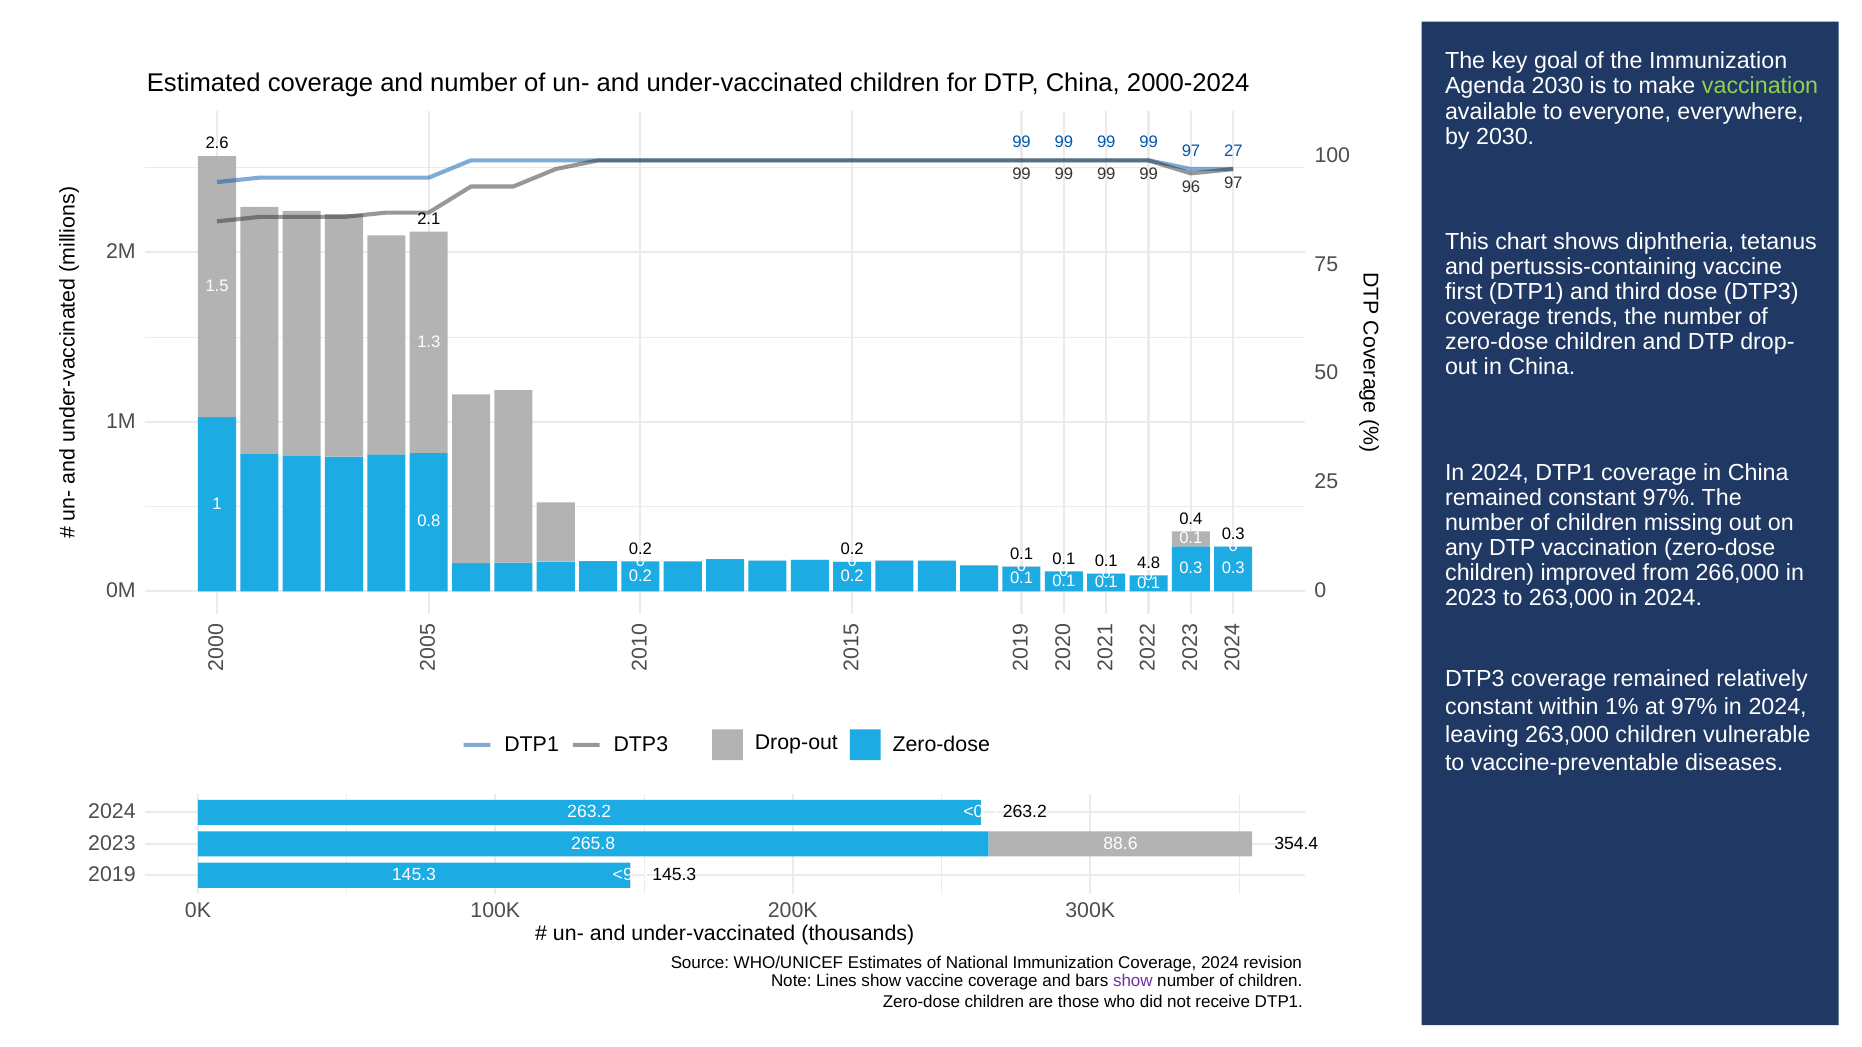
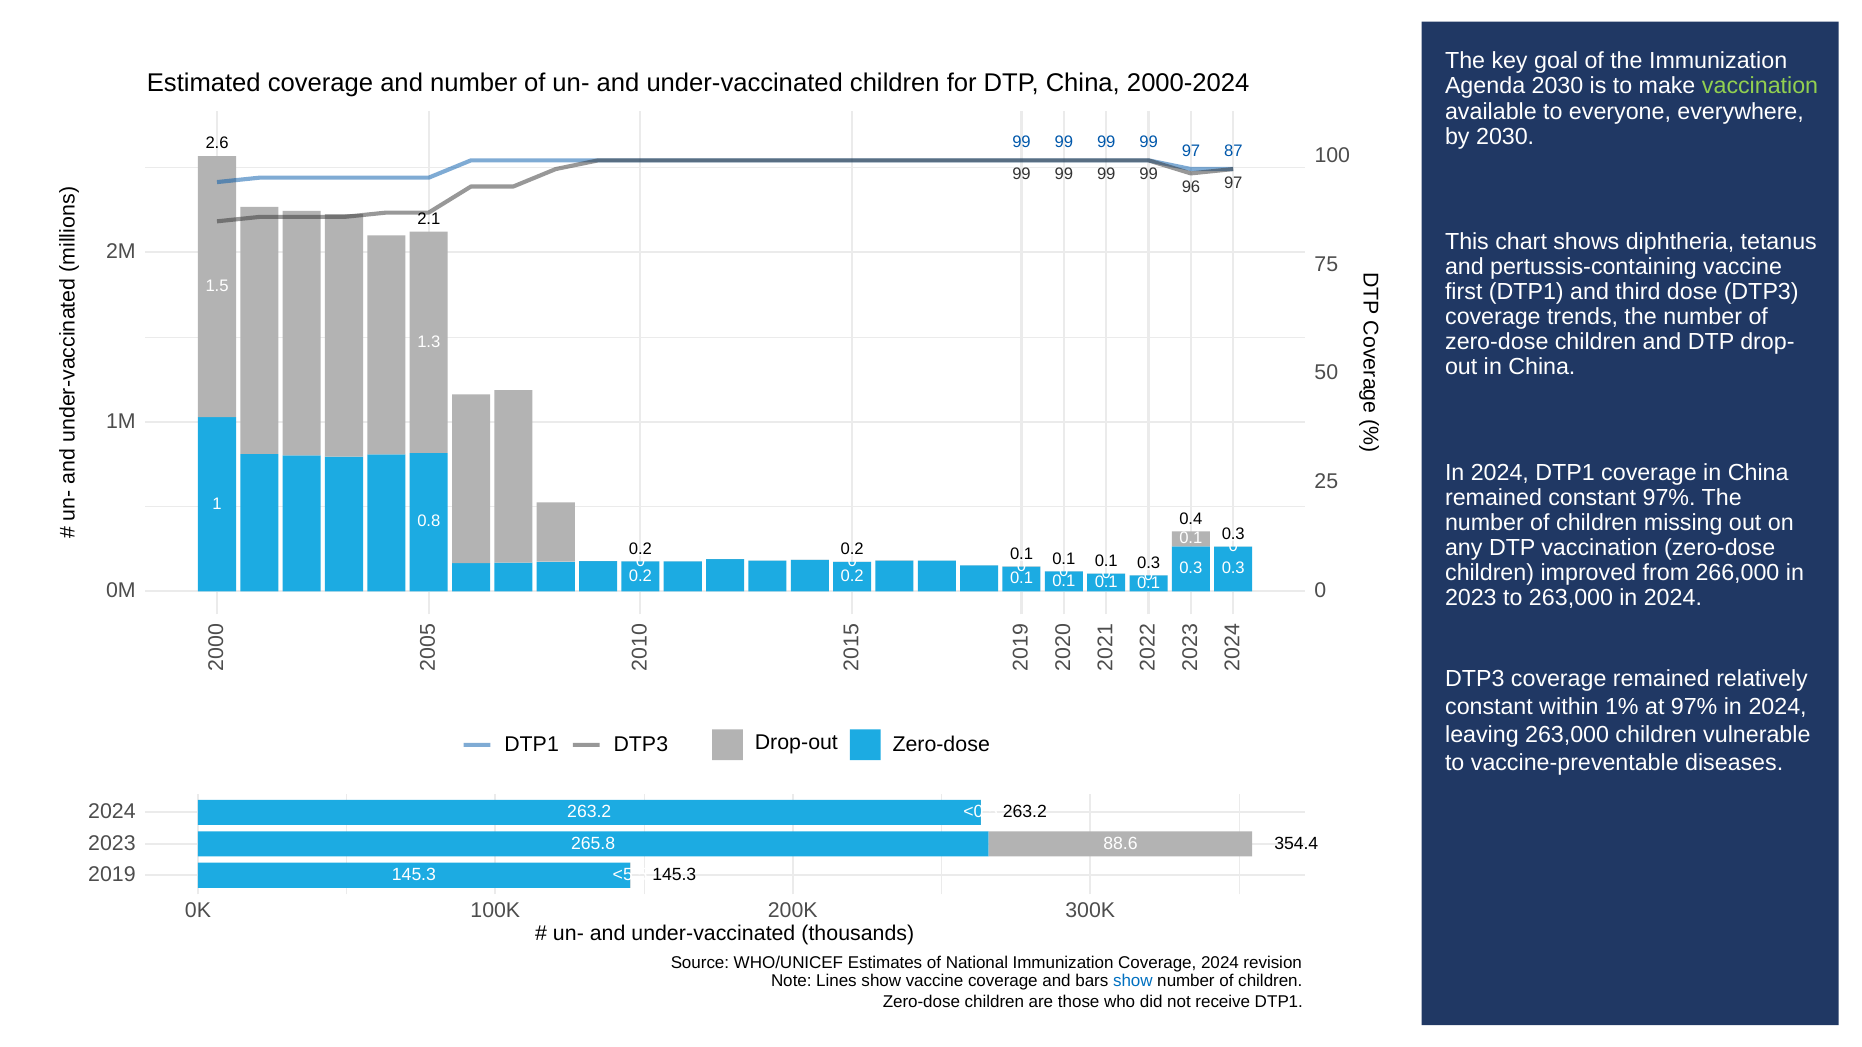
27: 27 -> 87
4.8 at (1149, 563): 4.8 -> 0.3
<9.5: <9.5 -> <5.5
show at (1133, 982) colour: purple -> blue
